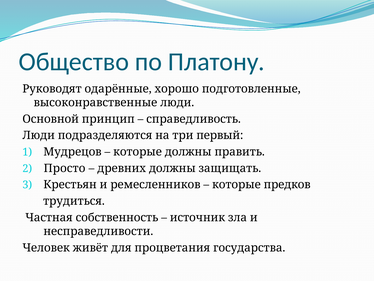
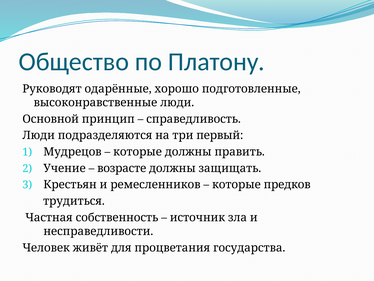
Просто: Просто -> Учение
древних: древних -> возрасте
